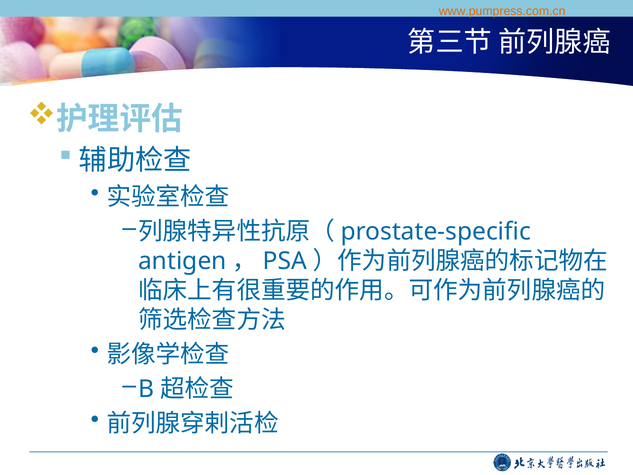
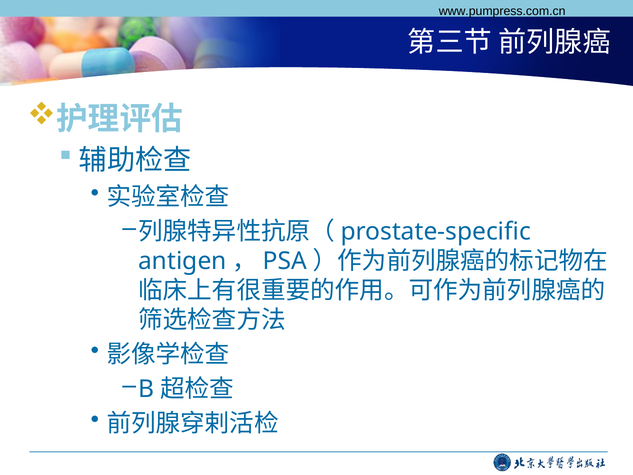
www.pumpress.com.cn colour: orange -> black
